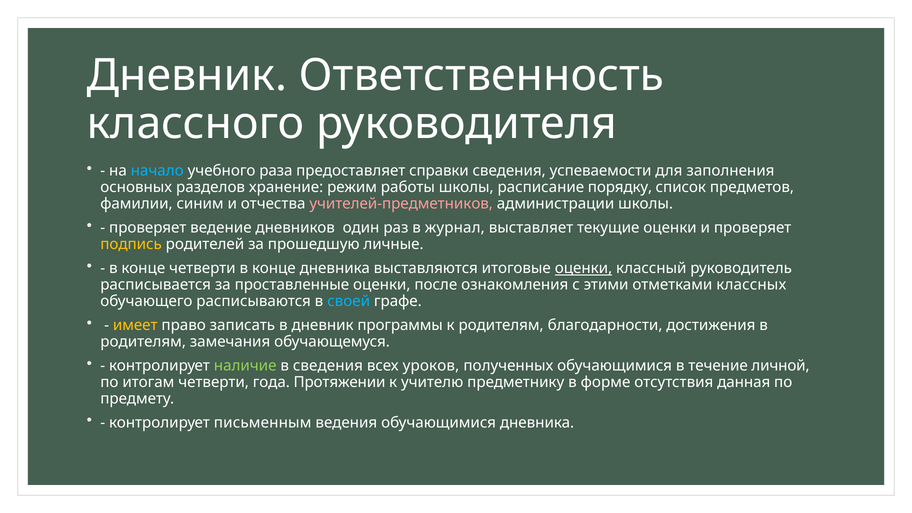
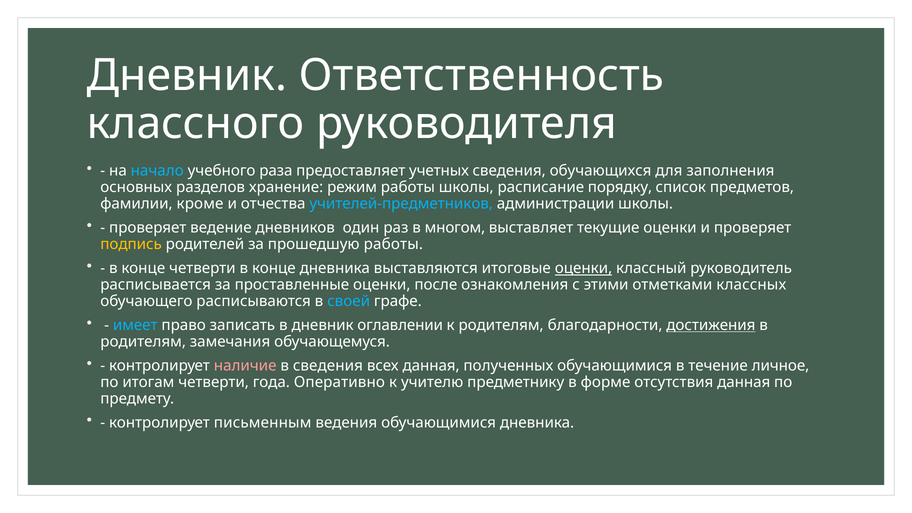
справки: справки -> учетных
успеваемости: успеваемости -> обучающихся
синим: синим -> кроме
учителей-предметников colour: pink -> light blue
журнал: журнал -> многом
прошедшую личные: личные -> работы
имеет colour: yellow -> light blue
программы: программы -> оглавлении
достижения underline: none -> present
наличие colour: light green -> pink
всех уроков: уроков -> данная
личной: личной -> личное
Протяжении: Протяжении -> Оперативно
